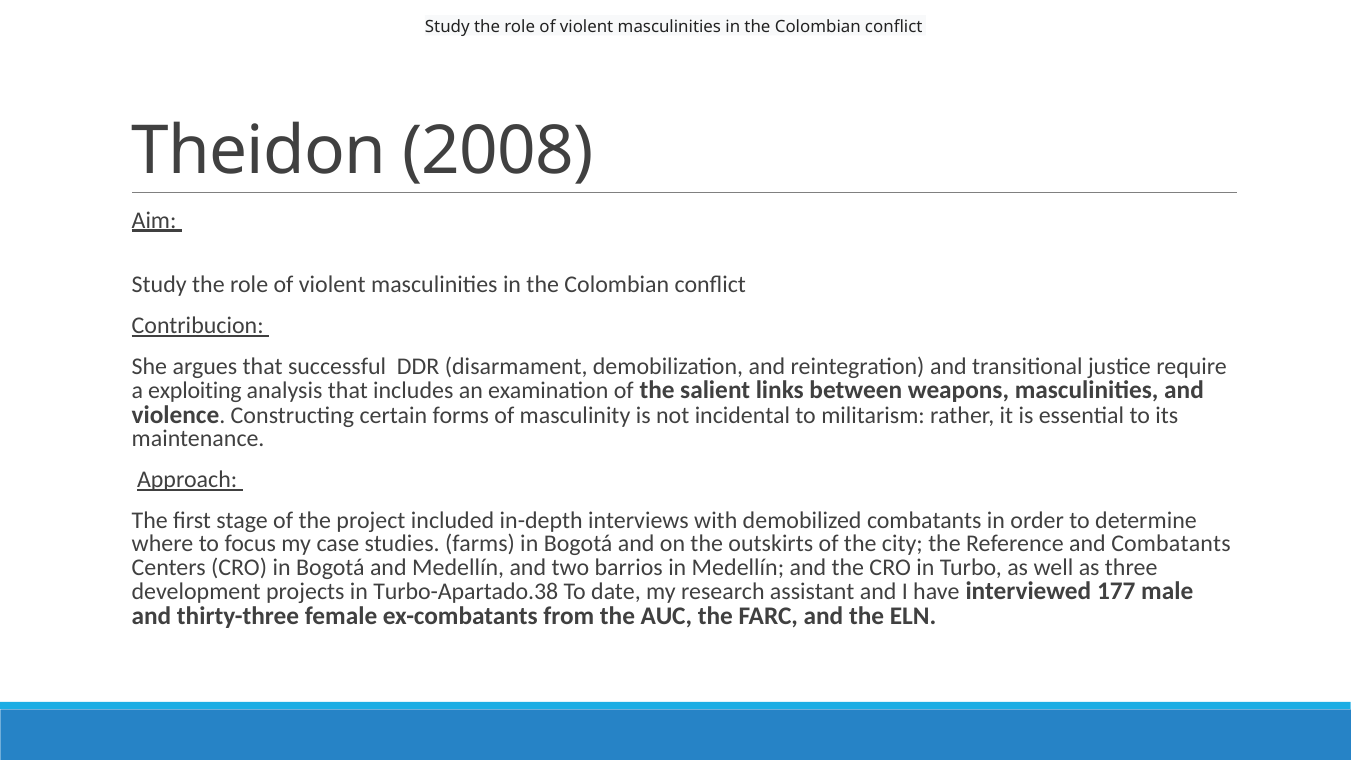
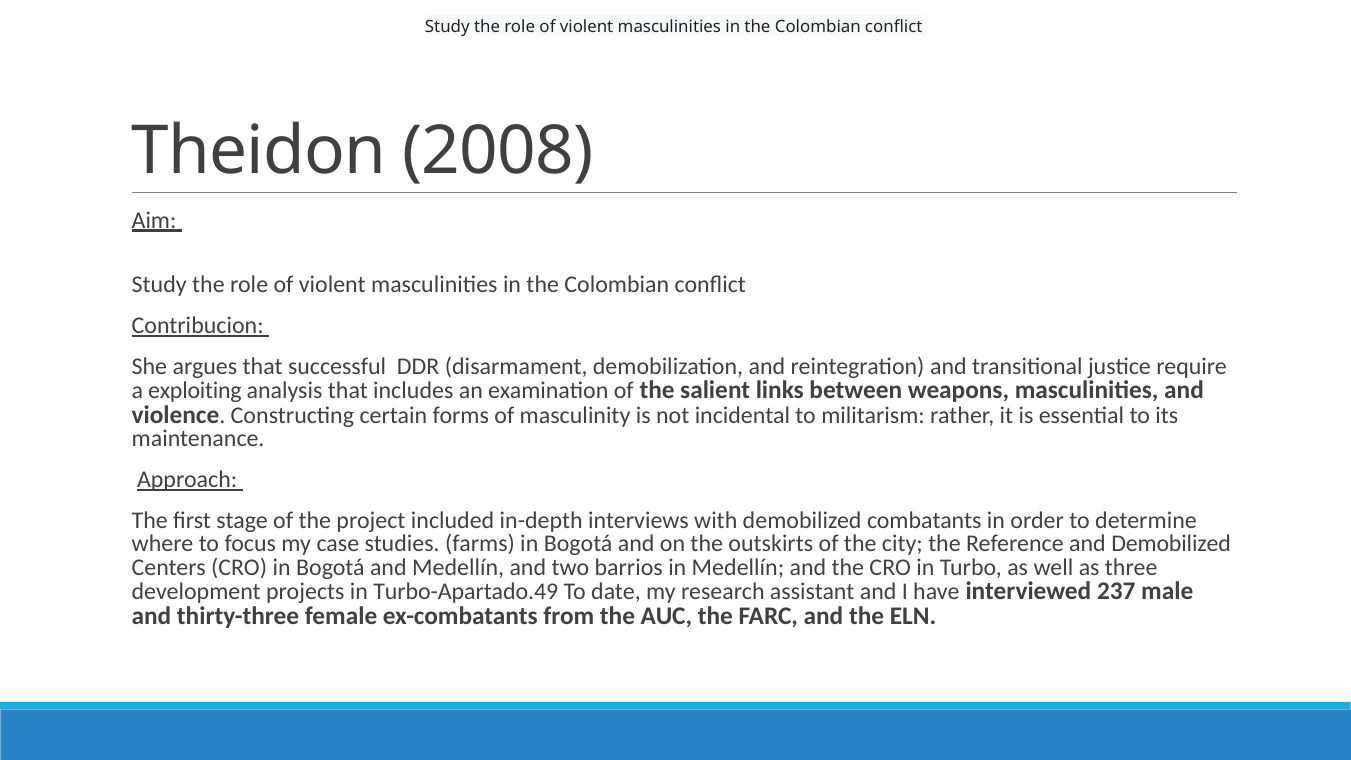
and Combatants: Combatants -> Demobilized
Turbo-Apartado.38: Turbo-Apartado.38 -> Turbo-Apartado.49
177: 177 -> 237
